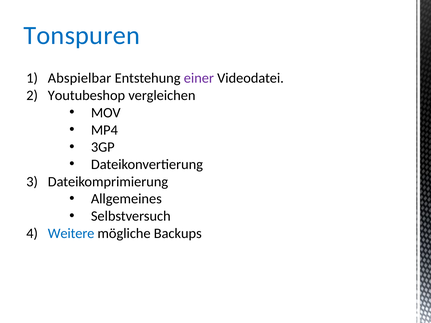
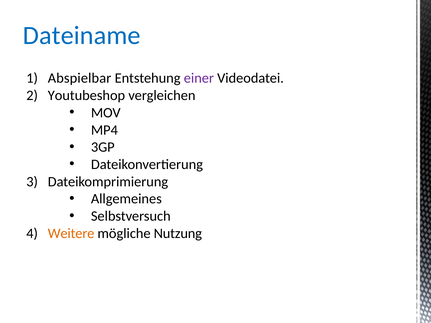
Tonspuren: Tonspuren -> Dateiname
Weitere colour: blue -> orange
Backups: Backups -> Nutzung
